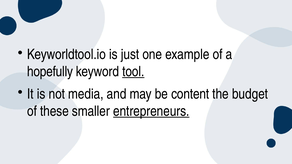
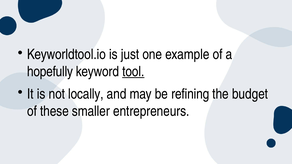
media: media -> locally
content: content -> refining
entrepreneurs underline: present -> none
